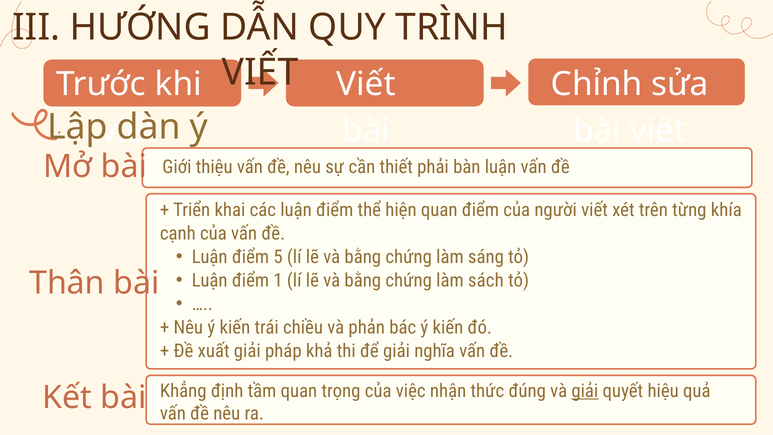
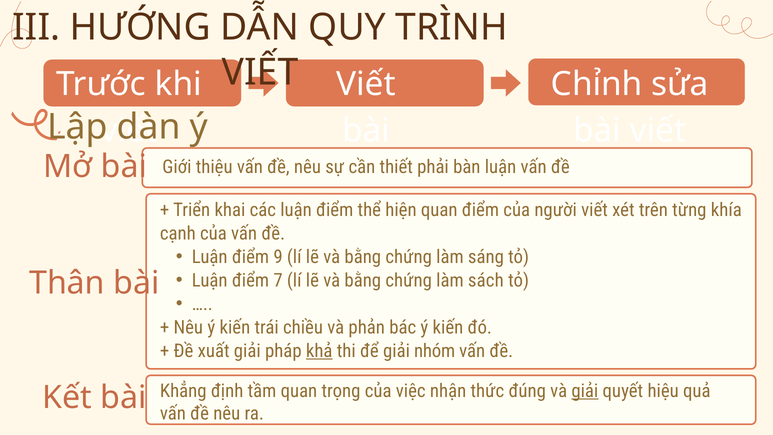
5: 5 -> 9
1: 1 -> 7
khả underline: none -> present
nghĩa: nghĩa -> nhóm
